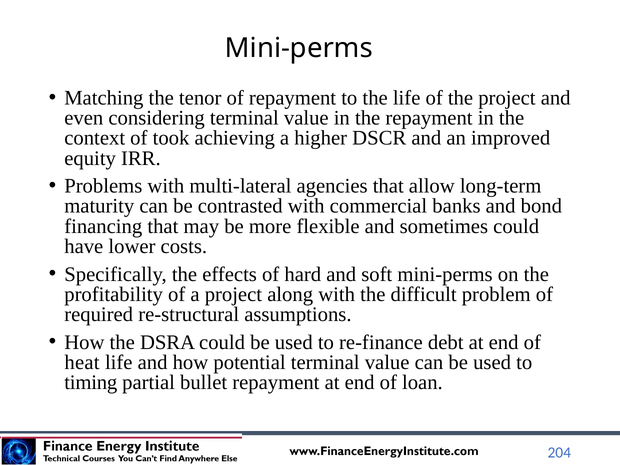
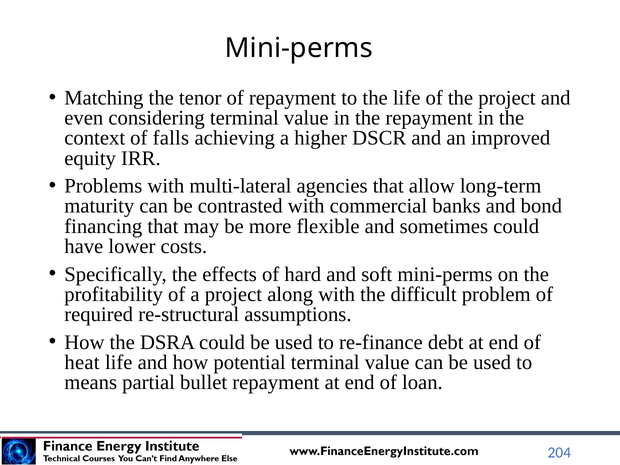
took: took -> falls
timing: timing -> means
